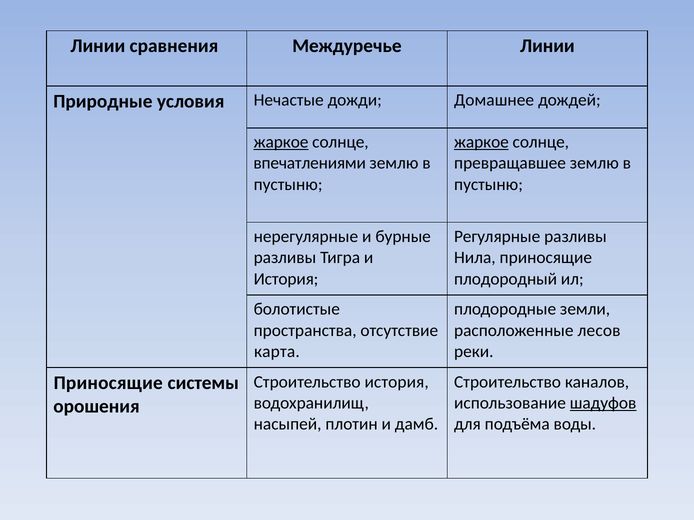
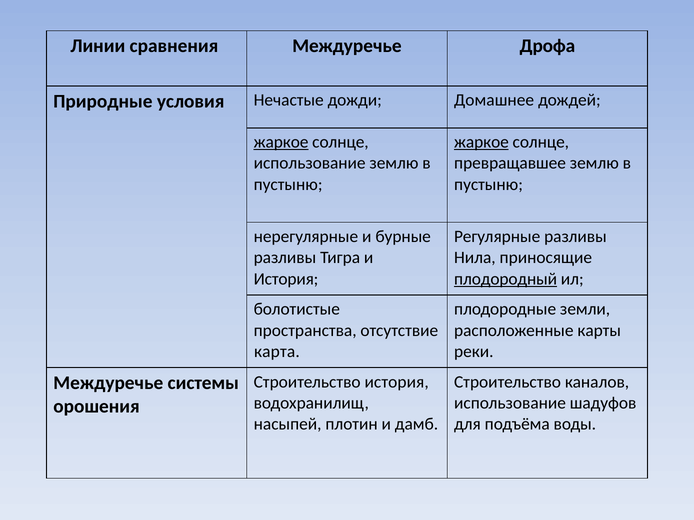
Междуречье Линии: Линии -> Дрофа
впечатлениями at (310, 163): впечатлениями -> использование
плодородный underline: none -> present
лесов: лесов -> карты
Приносящие at (108, 383): Приносящие -> Междуречье
шадуфов underline: present -> none
